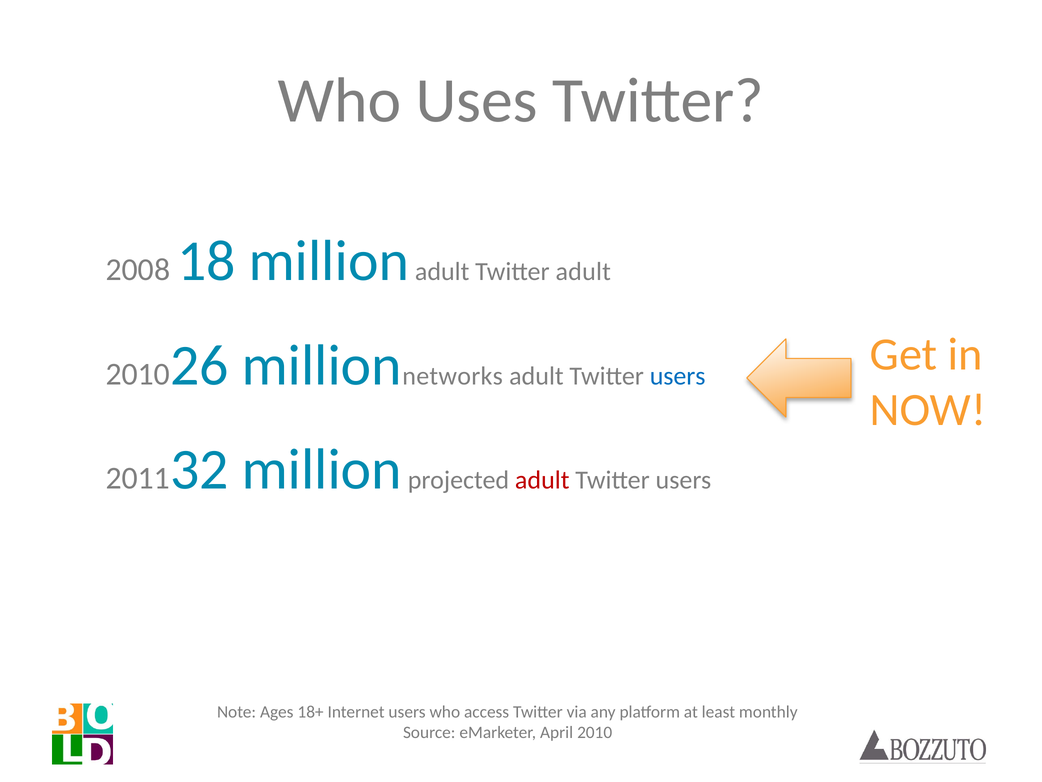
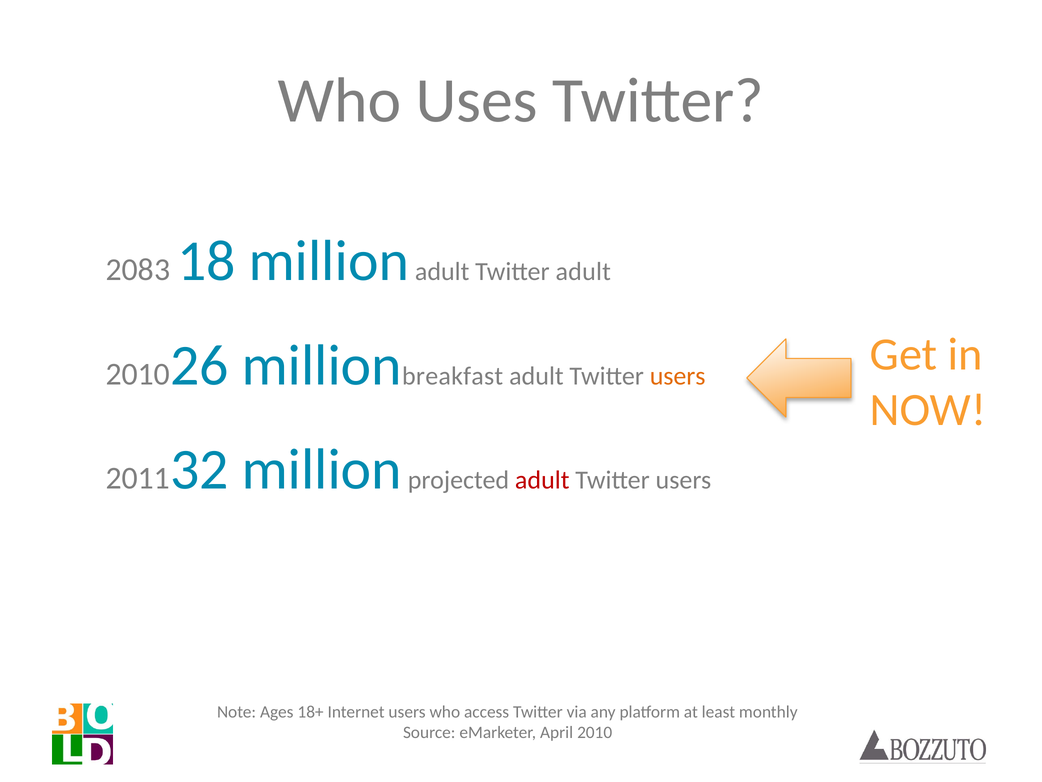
2008: 2008 -> 2083
networks: networks -> breakfast
users at (678, 376) colour: blue -> orange
